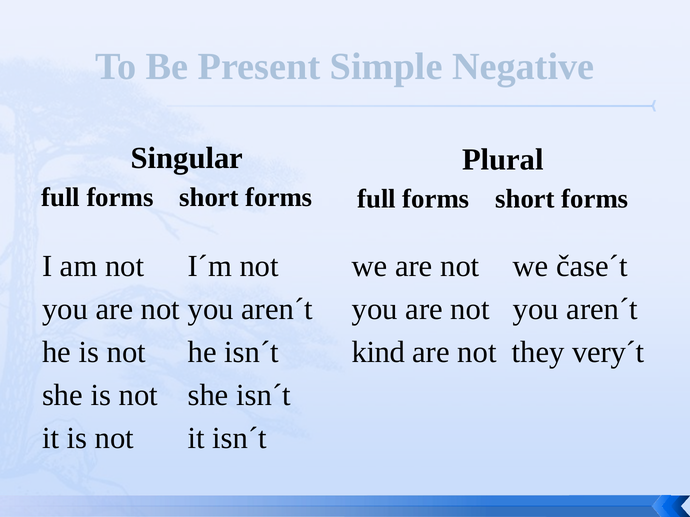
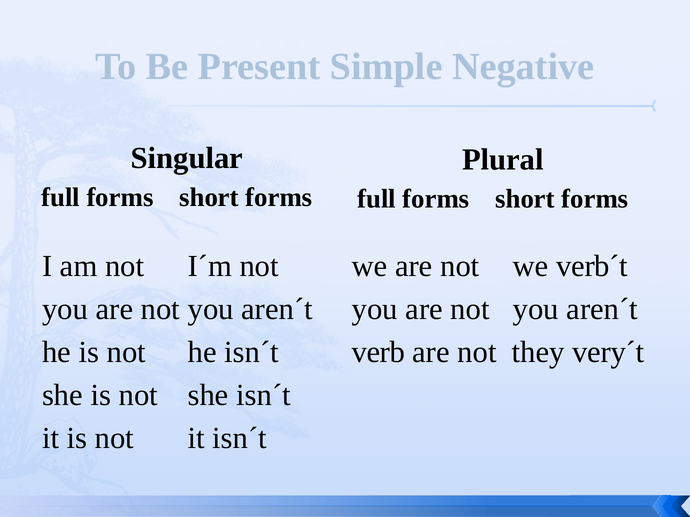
čase´t: čase´t -> verb´t
kind: kind -> verb
